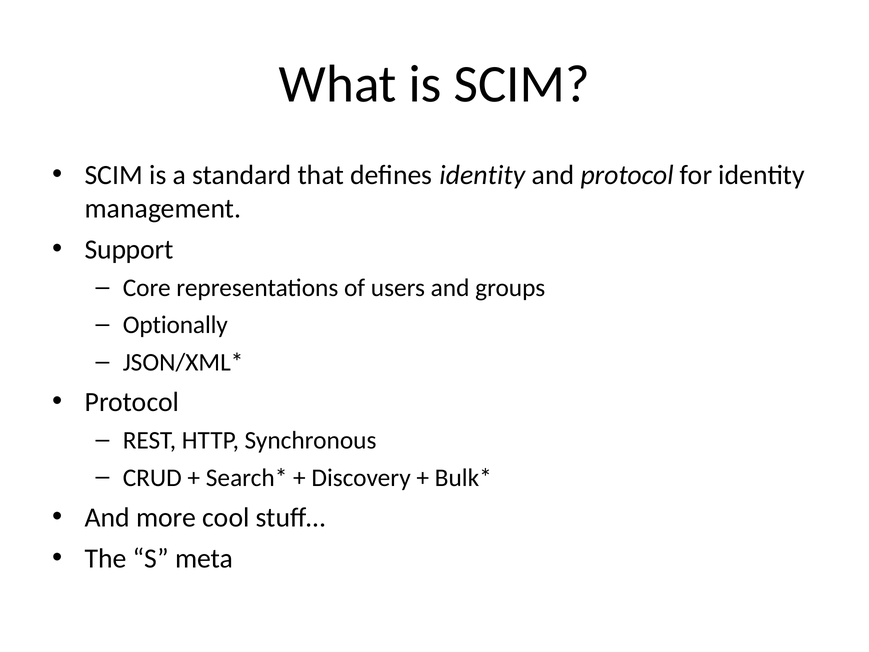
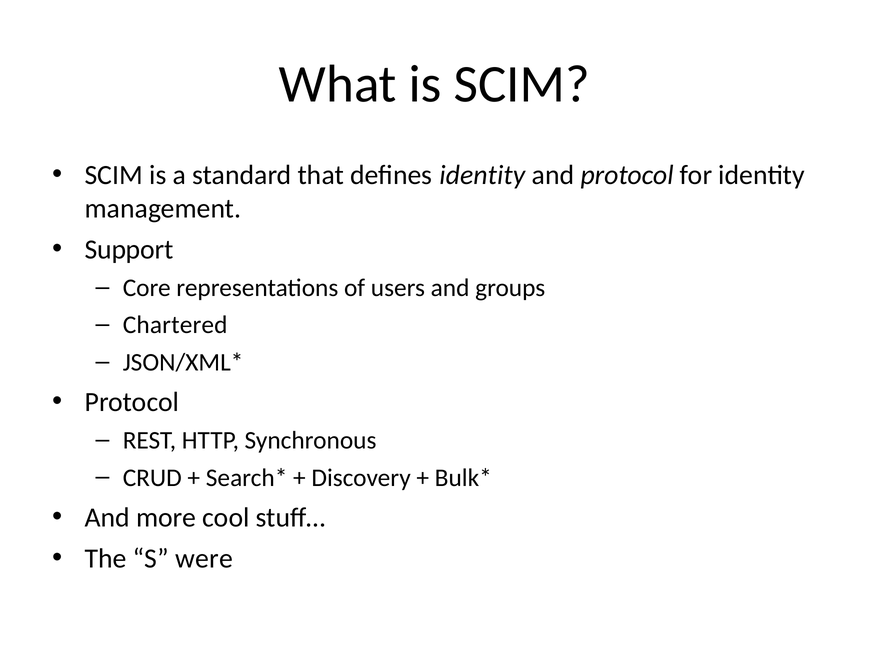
Optionally: Optionally -> Chartered
meta: meta -> were
